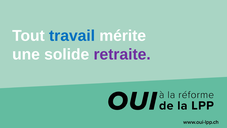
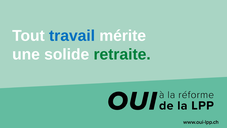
retraite colour: purple -> green
